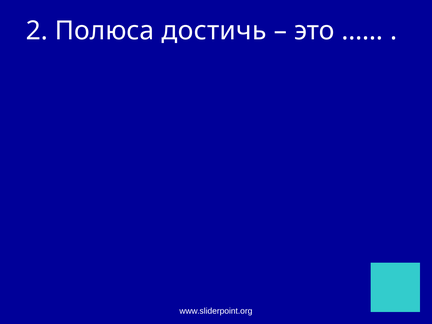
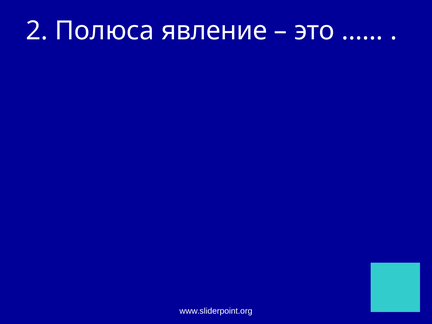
достичь: достичь -> явление
